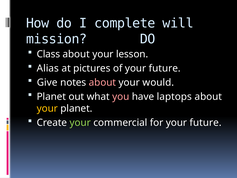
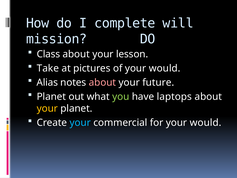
Alias: Alias -> Take
of your future: future -> would
Give: Give -> Alias
would: would -> future
you colour: pink -> light green
your at (80, 122) colour: light green -> light blue
for your future: future -> would
